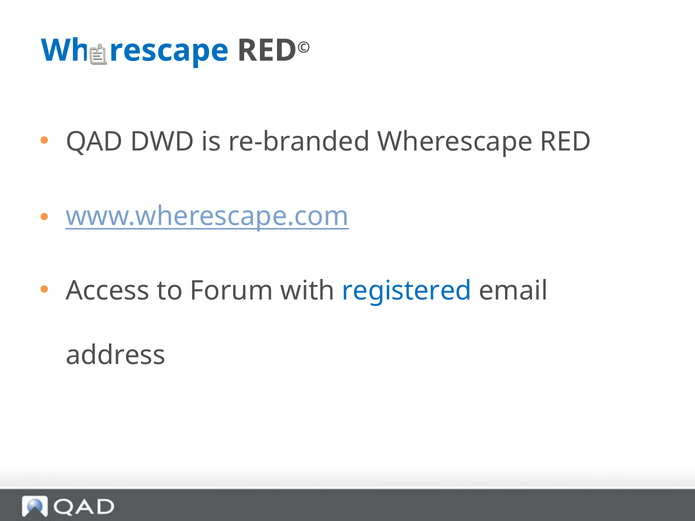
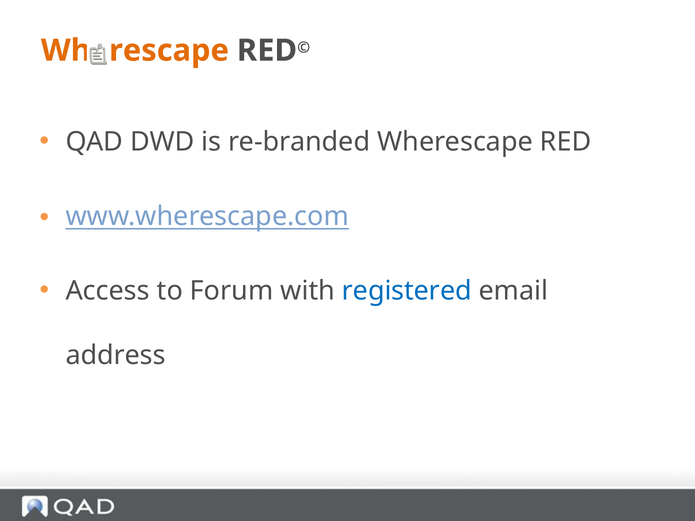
Wherescape at (135, 51) colour: blue -> orange
